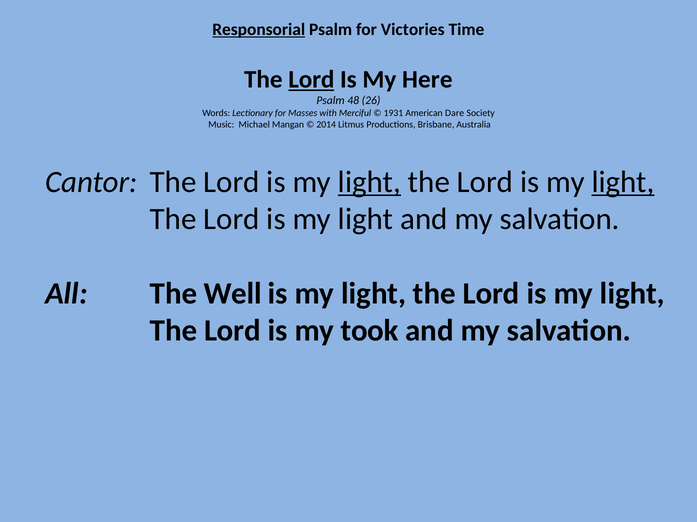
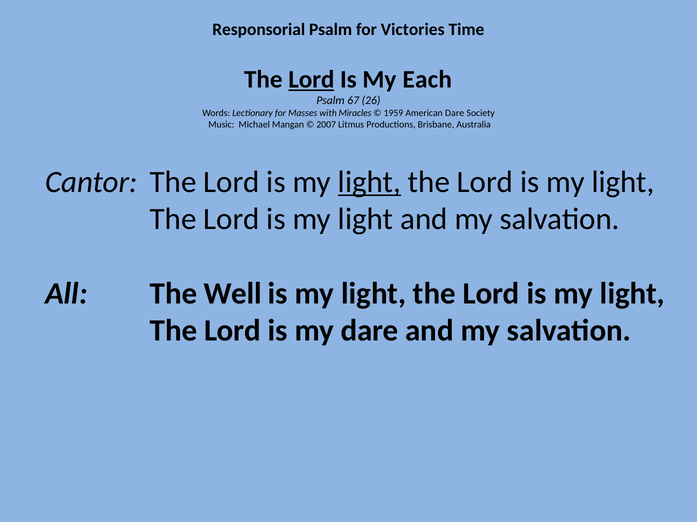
Responsorial underline: present -> none
Here: Here -> Each
48: 48 -> 67
Merciful: Merciful -> Miracles
1931: 1931 -> 1959
2014: 2014 -> 2007
light at (623, 182) underline: present -> none
my took: took -> dare
